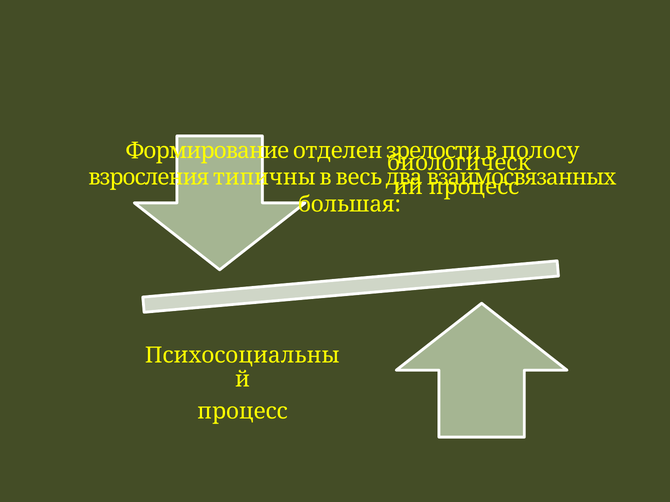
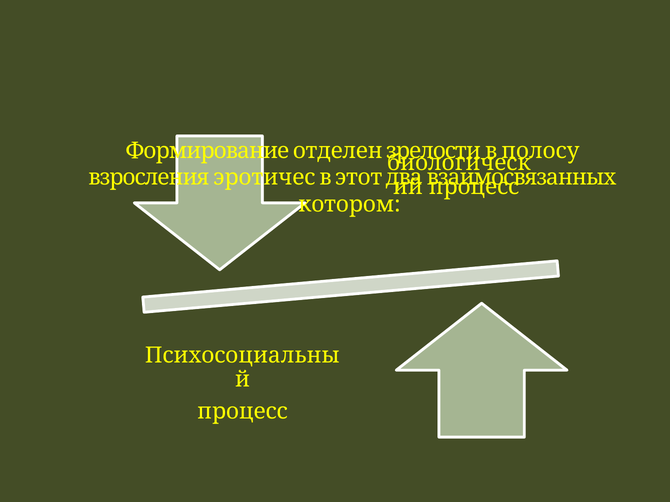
типичны: типичны -> эротичес
весь: весь -> этот
большая: большая -> котором
